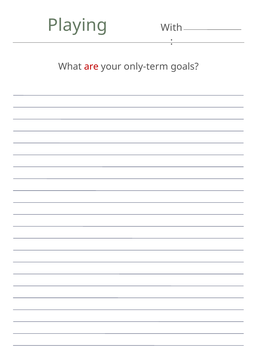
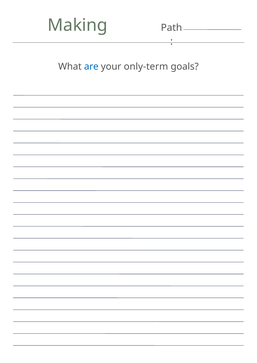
Playing: Playing -> Making
With: With -> Path
are colour: red -> blue
